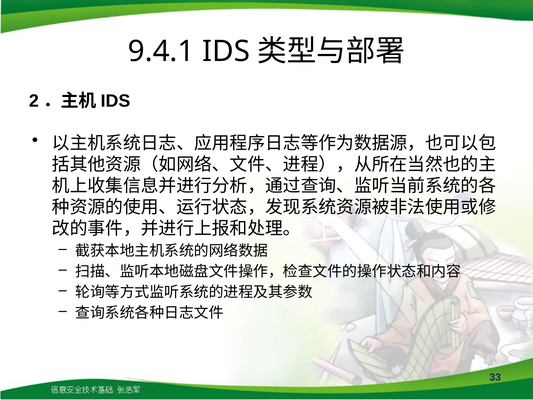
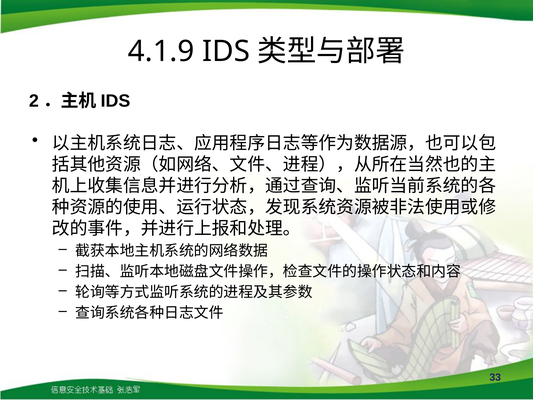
9.4.1: 9.4.1 -> 4.1.9
